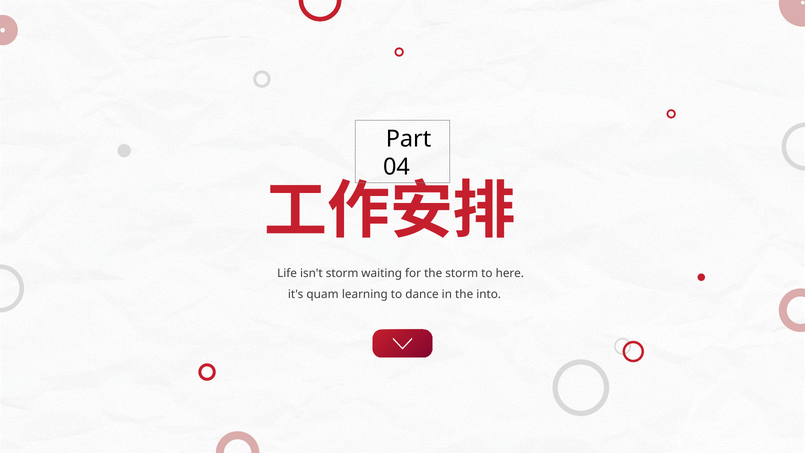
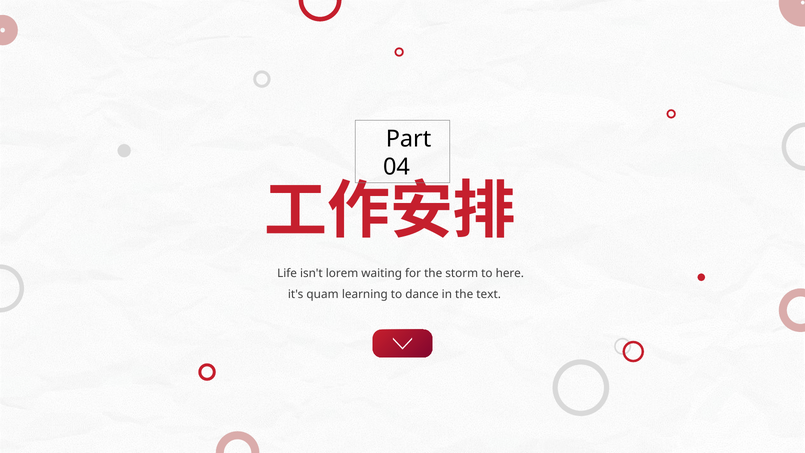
isn't storm: storm -> lorem
into: into -> text
